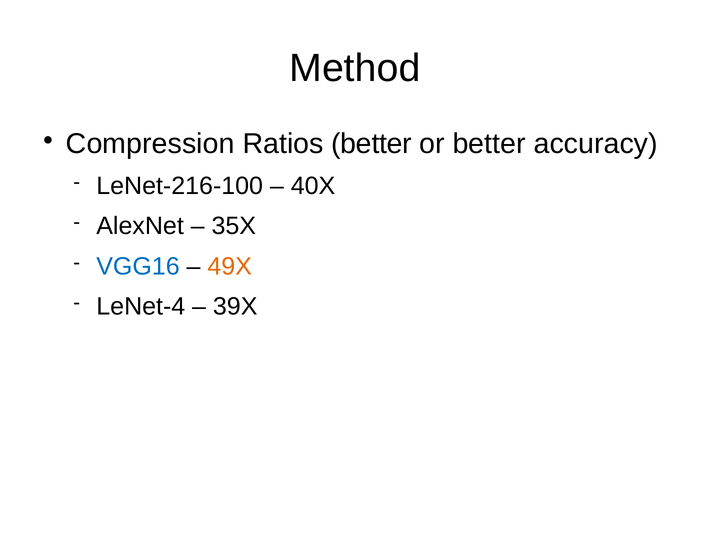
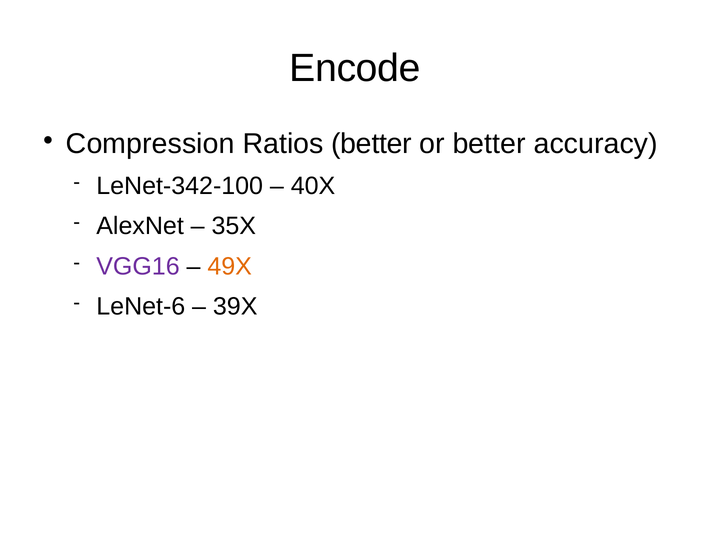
Method: Method -> Encode
LeNet-216-100: LeNet-216-100 -> LeNet-342-100
VGG16 colour: blue -> purple
LeNet-4: LeNet-4 -> LeNet-6
